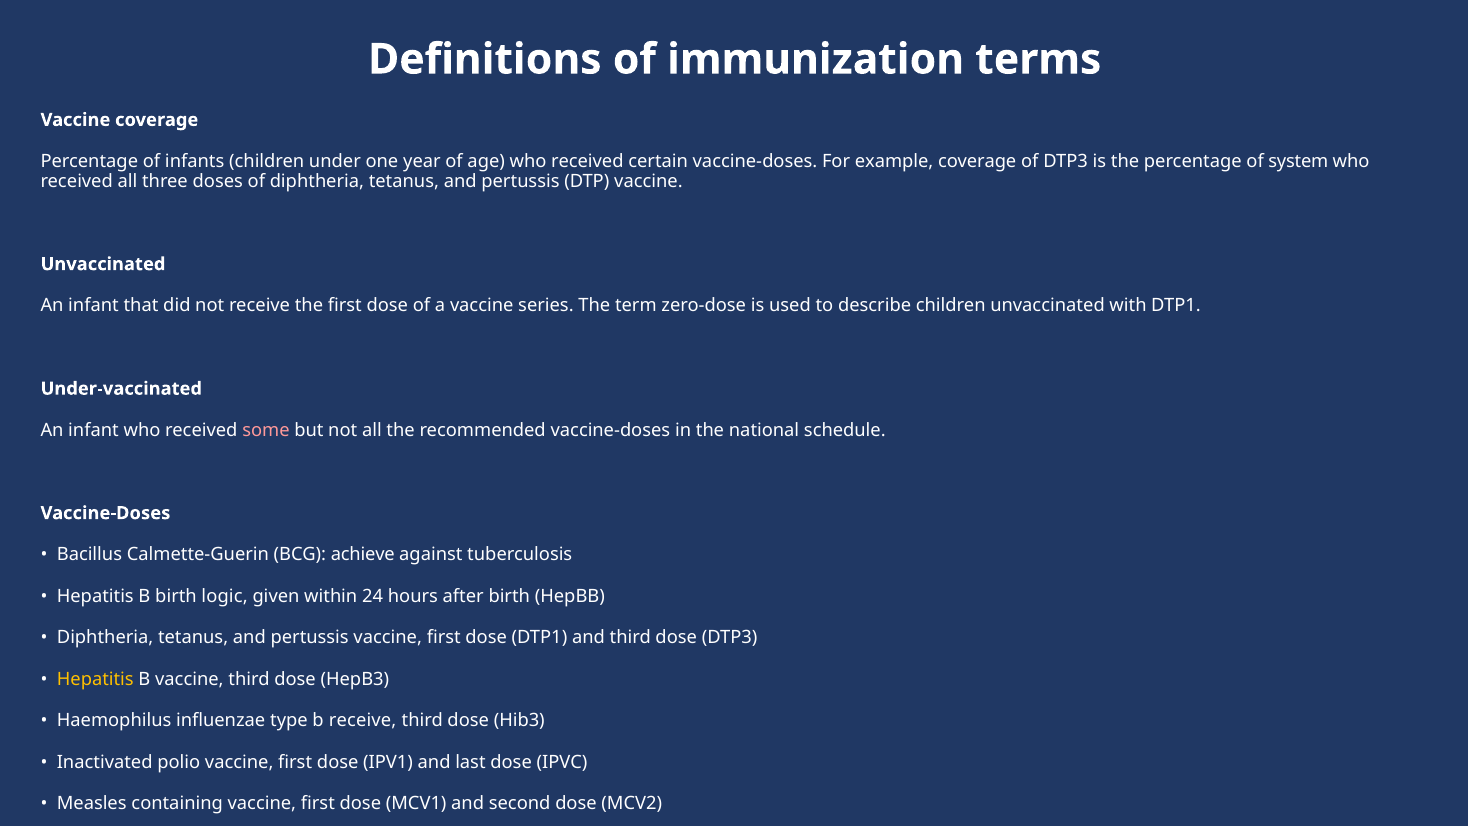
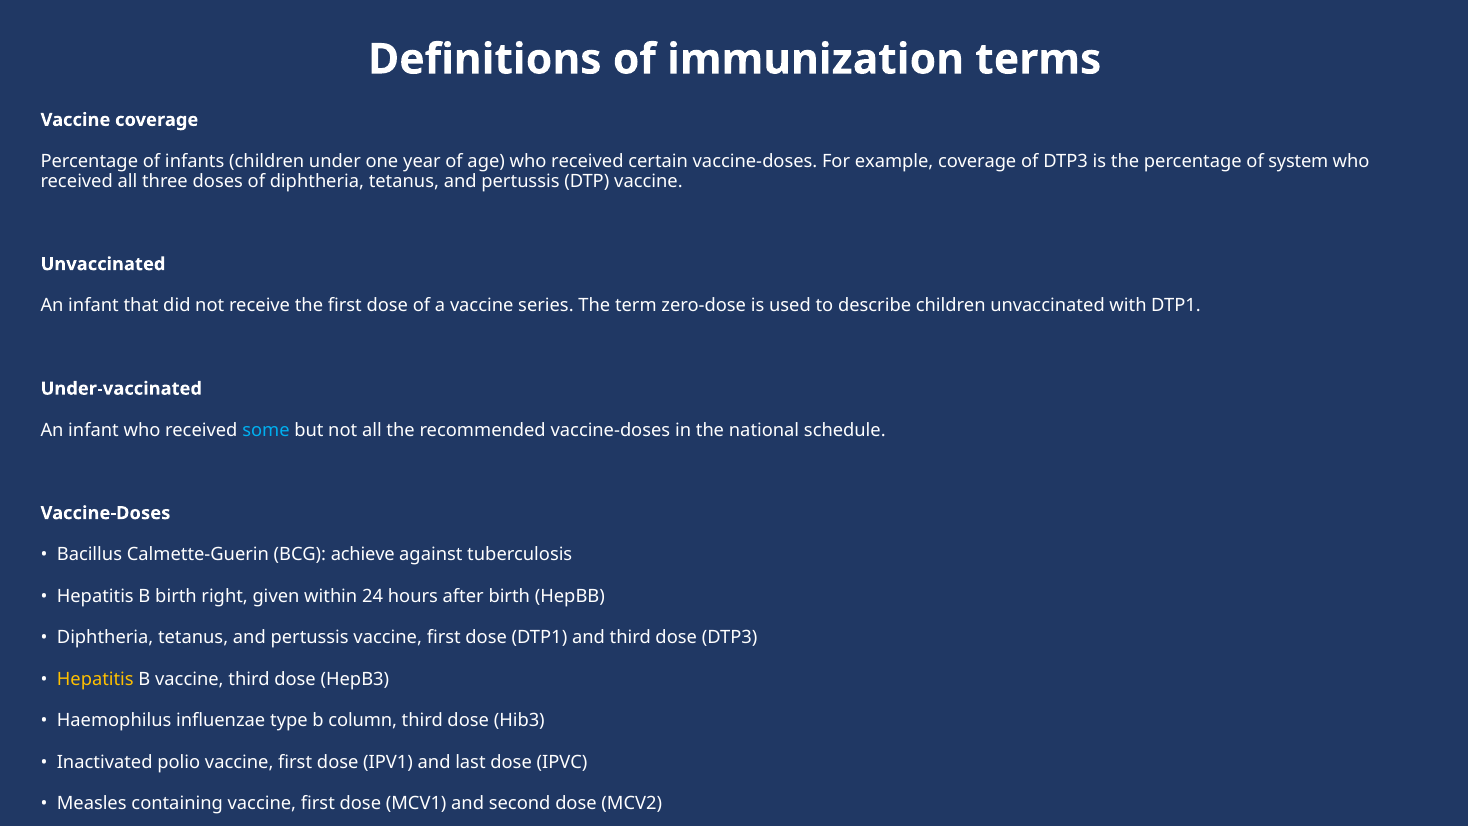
some colour: pink -> light blue
logic: logic -> right
b receive: receive -> column
